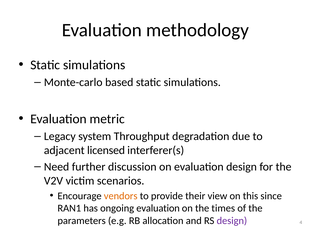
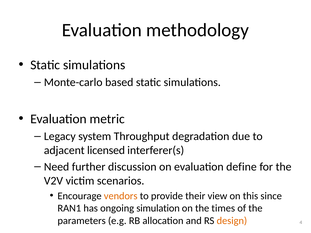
evaluation design: design -> define
ongoing evaluation: evaluation -> simulation
design at (232, 221) colour: purple -> orange
